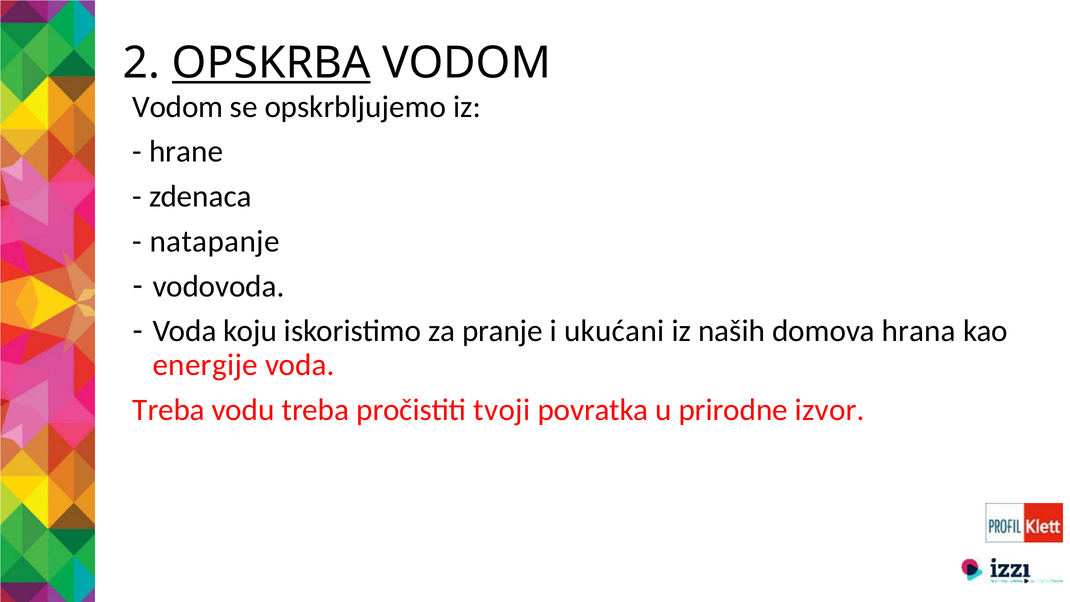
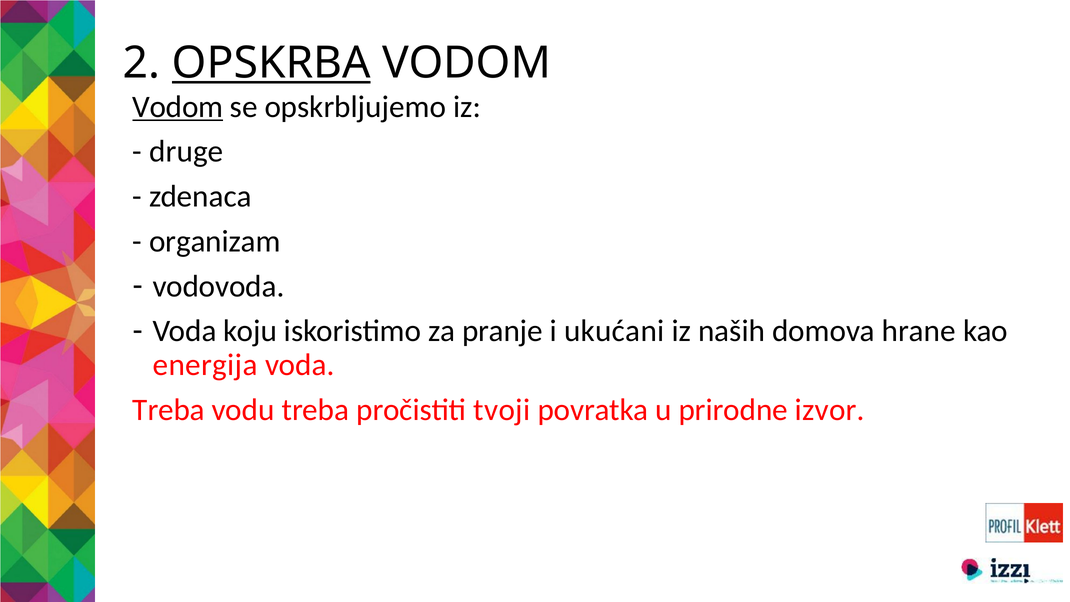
Vodom at (178, 107) underline: none -> present
hrane: hrane -> druge
natapanje: natapanje -> organizam
hrana: hrana -> hrane
energije: energije -> energija
